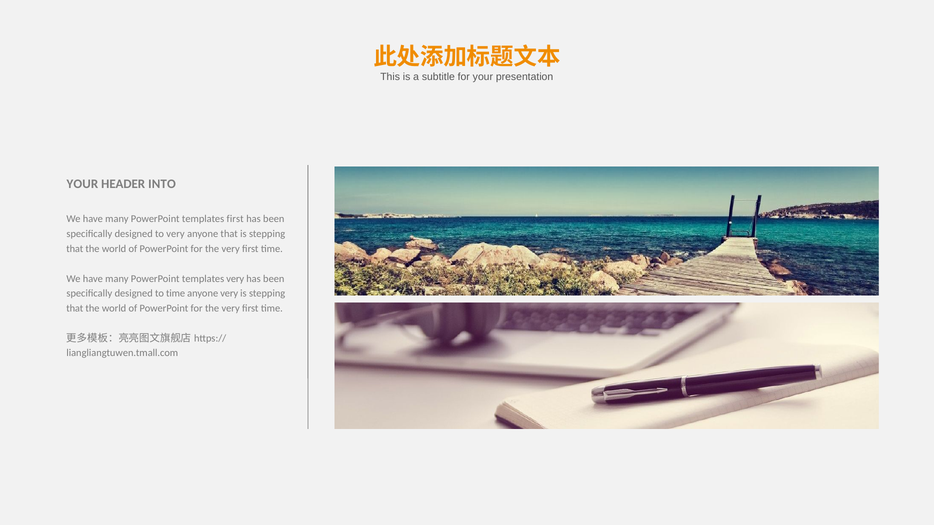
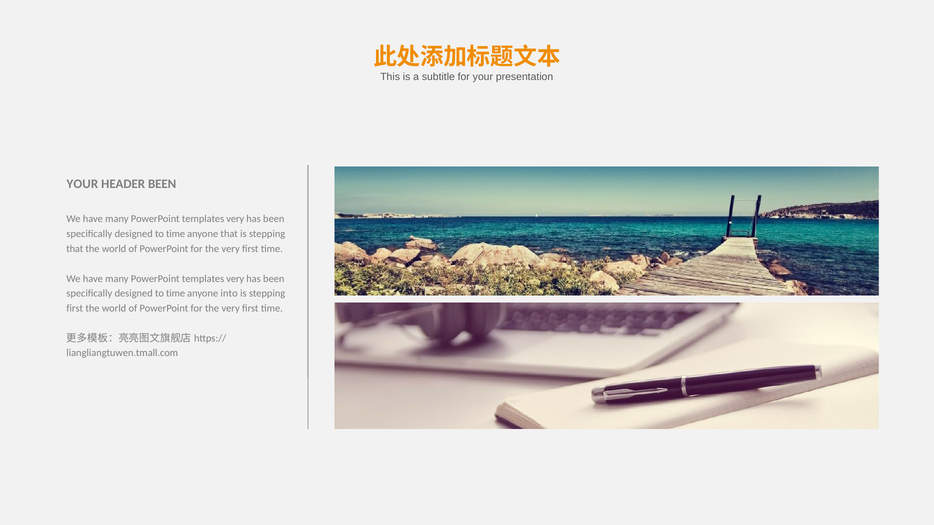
HEADER INTO: INTO -> BEEN
first at (235, 219): first -> very
very at (175, 234): very -> time
anyone very: very -> into
that at (75, 309): that -> first
